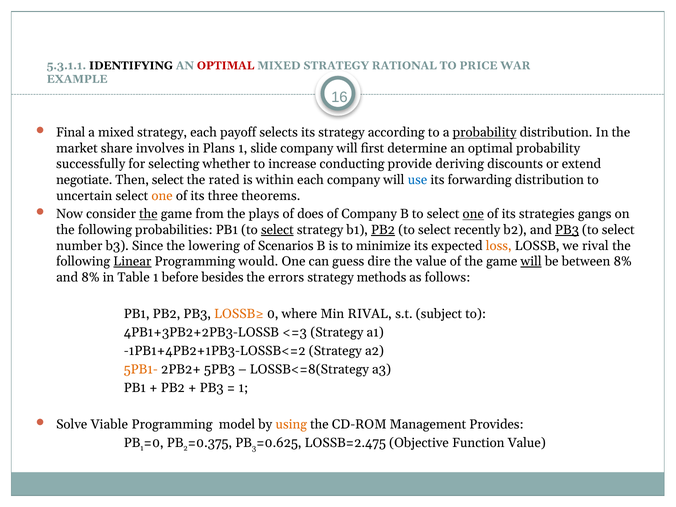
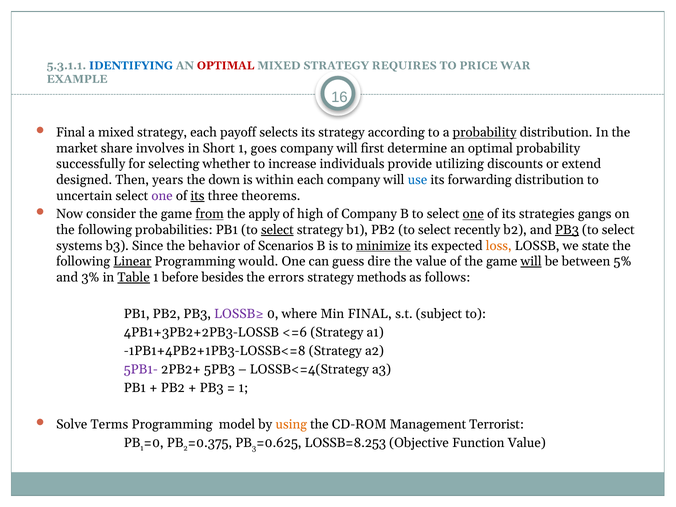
IDENTIFYING colour: black -> blue
RATIONAL: RATIONAL -> REQUIRES
Plans: Plans -> Short
slide: slide -> goes
conducting: conducting -> individuals
deriving: deriving -> utilizing
negotiate: negotiate -> designed
Then select: select -> years
rated: rated -> down
one at (162, 196) colour: orange -> purple
its at (197, 196) underline: none -> present
the at (148, 214) underline: present -> none
from underline: none -> present
plays: plays -> apply
does: does -> high
PB2 at (383, 230) underline: present -> none
number: number -> systems
lowering: lowering -> behavior
minimize underline: none -> present
we rival: rival -> state
between 8%: 8% -> 5%
and 8%: 8% -> 3%
Table underline: none -> present
LOSSB≥ colour: orange -> purple
Min RIVAL: RIVAL -> FINAL
<=3: <=3 -> <=6
-1PB1+4PB2+1PB3-LOSSB<=2: -1PB1+4PB2+1PB3-LOSSB<=2 -> -1PB1+4PB2+1PB3-LOSSB<=8
5PB1- colour: orange -> purple
LOSSB<=8(Strategy: LOSSB<=8(Strategy -> LOSSB<=4(Strategy
Viable: Viable -> Terms
Provides: Provides -> Terrorist
LOSSB=2.475: LOSSB=2.475 -> LOSSB=8.253
